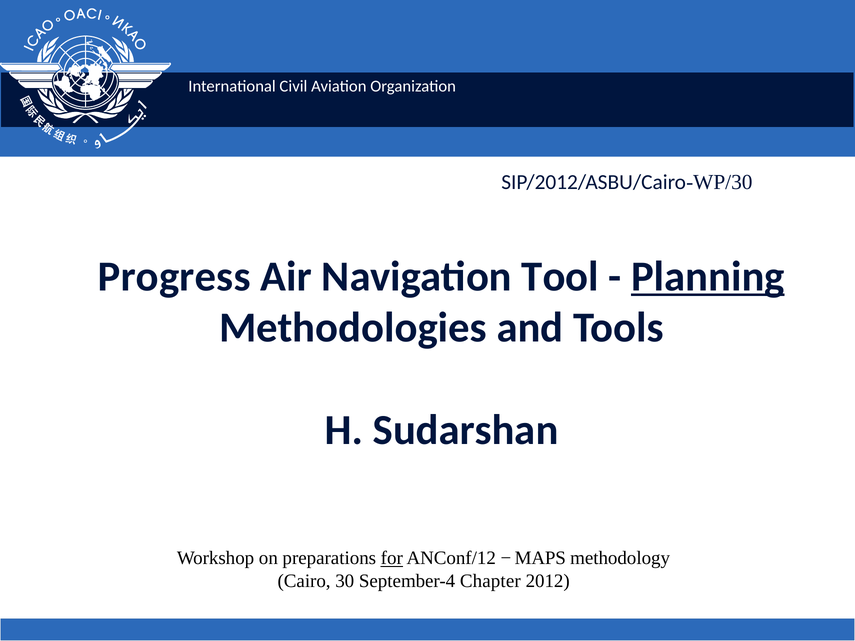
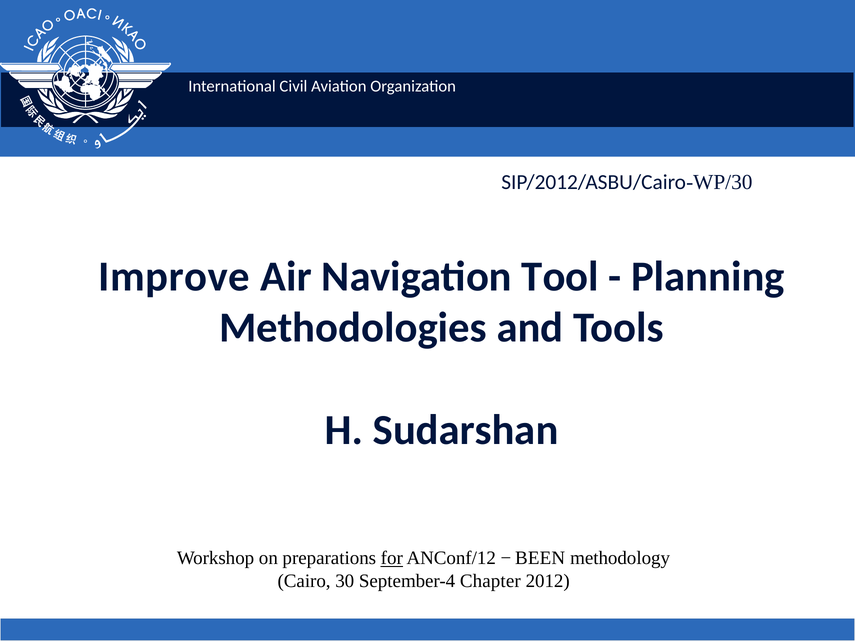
Progress: Progress -> Improve
Planning underline: present -> none
MAPS: MAPS -> BEEN
